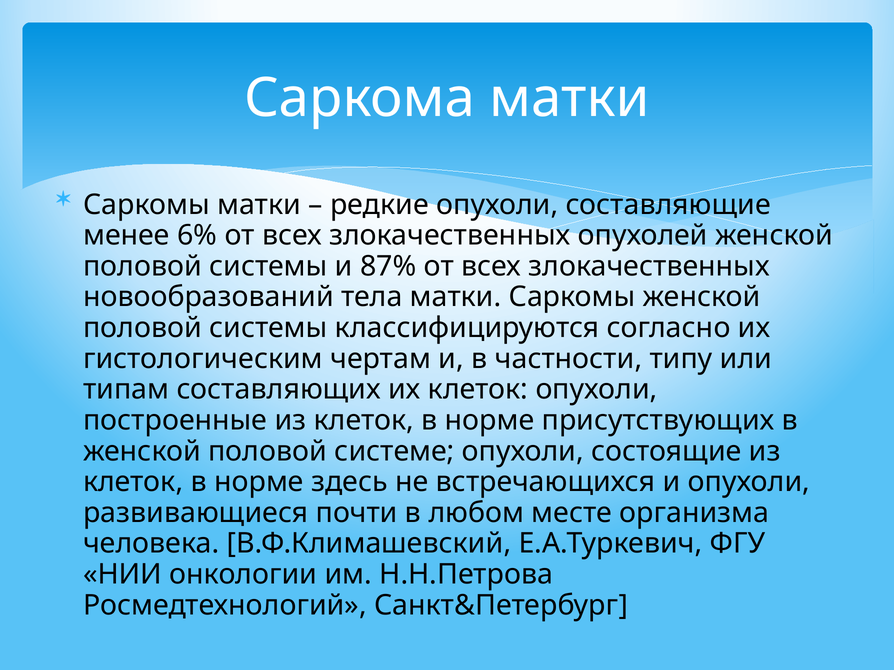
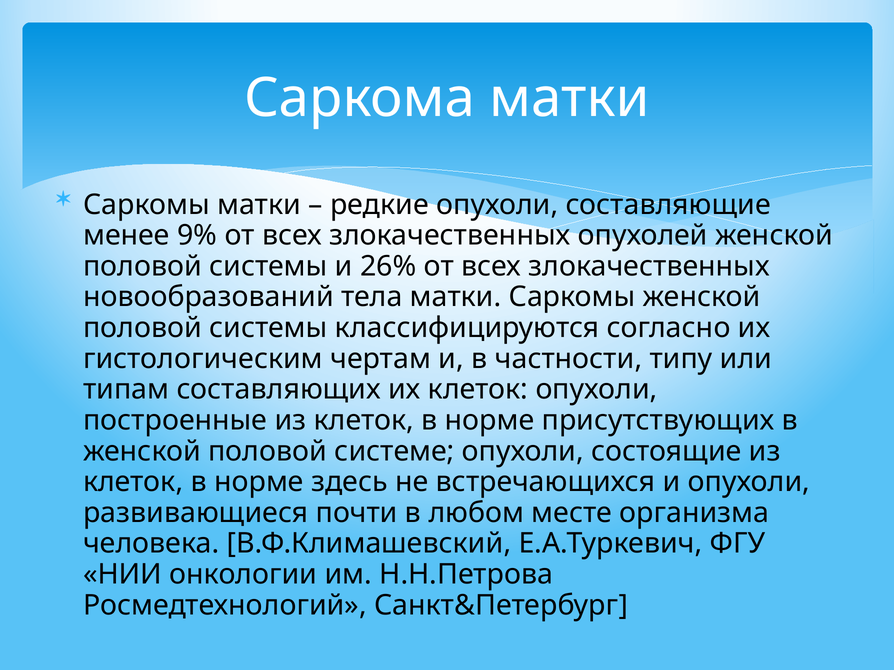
6%: 6% -> 9%
87%: 87% -> 26%
